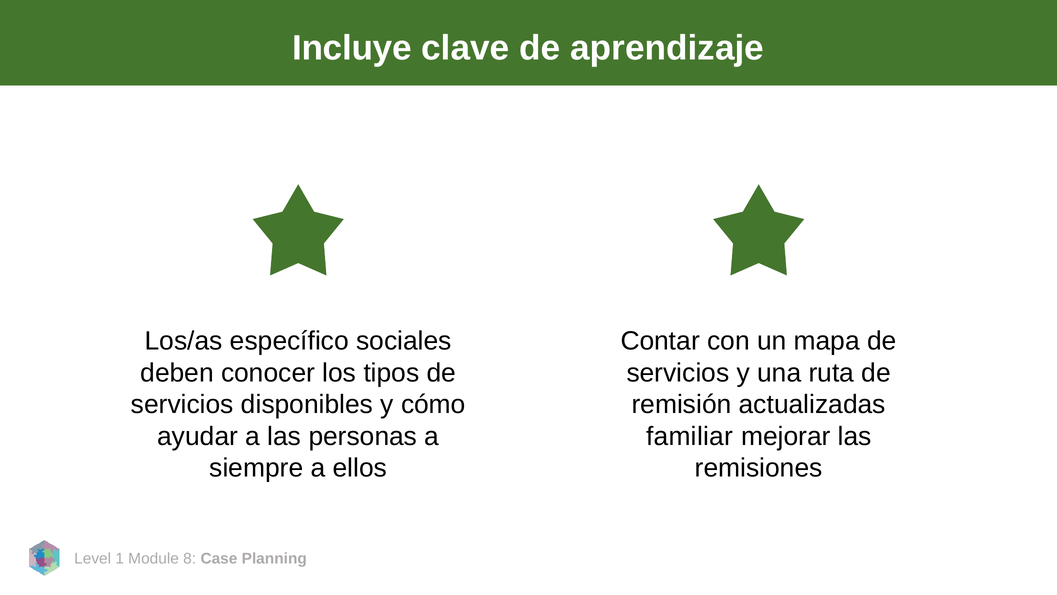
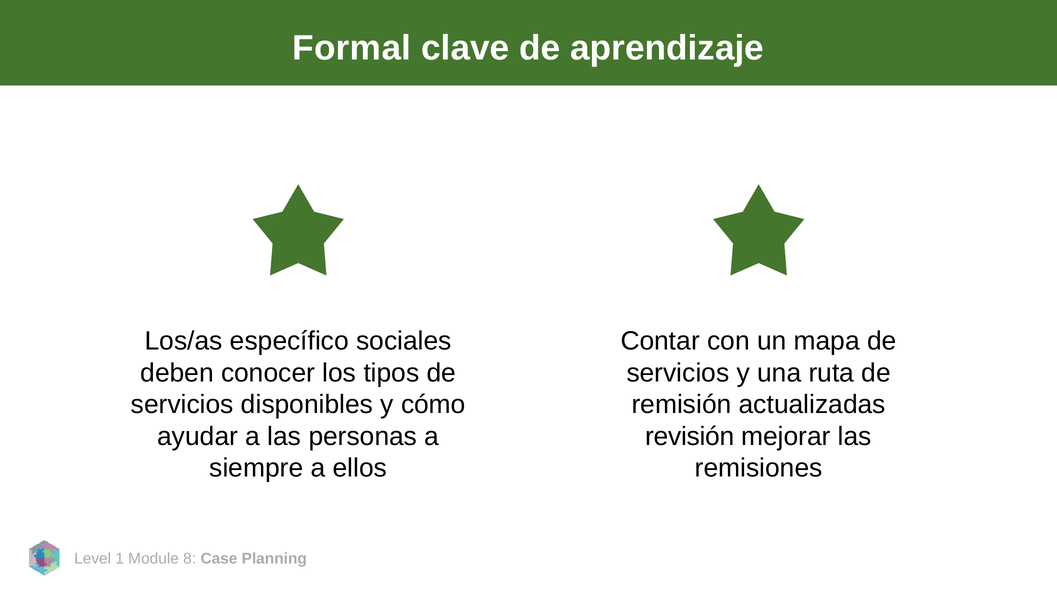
Incluye: Incluye -> Formal
familiar: familiar -> revisión
